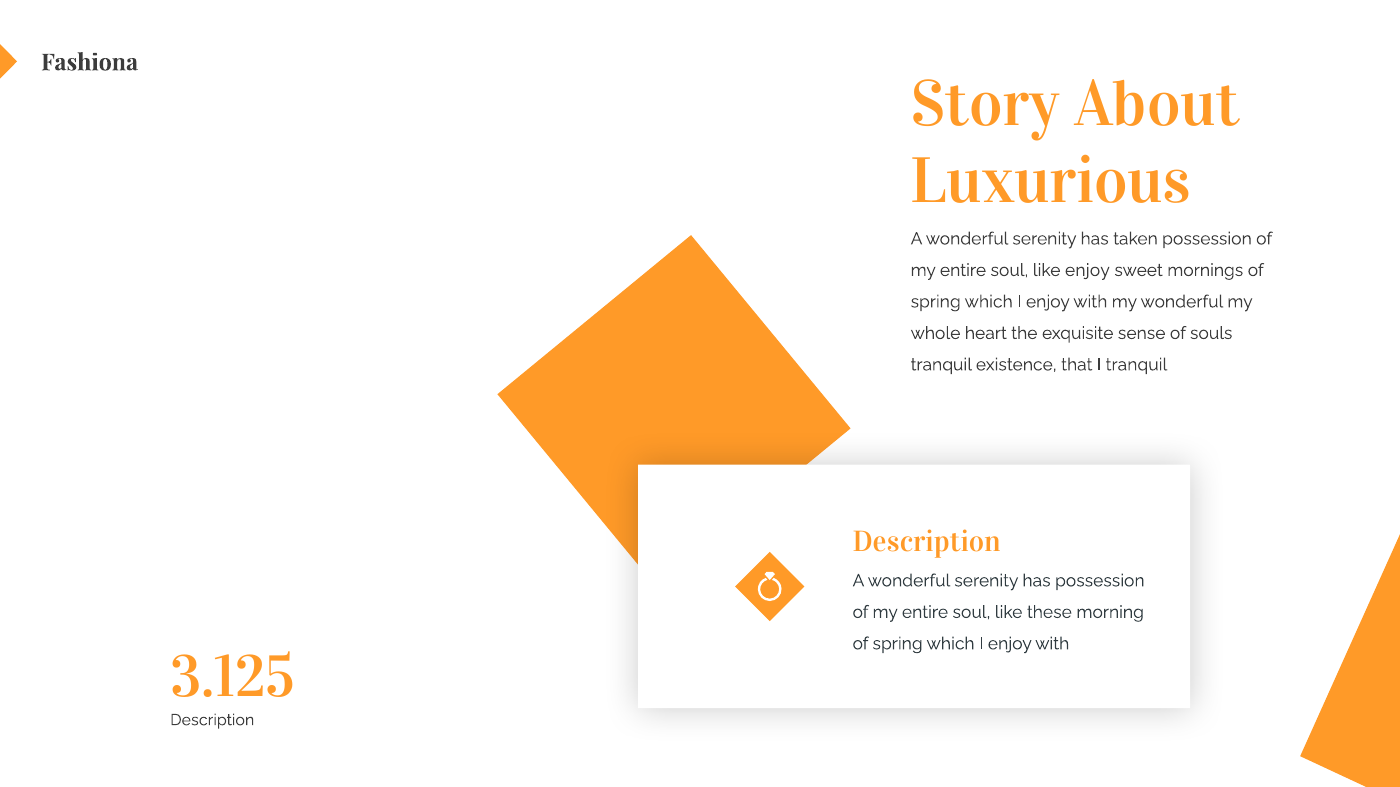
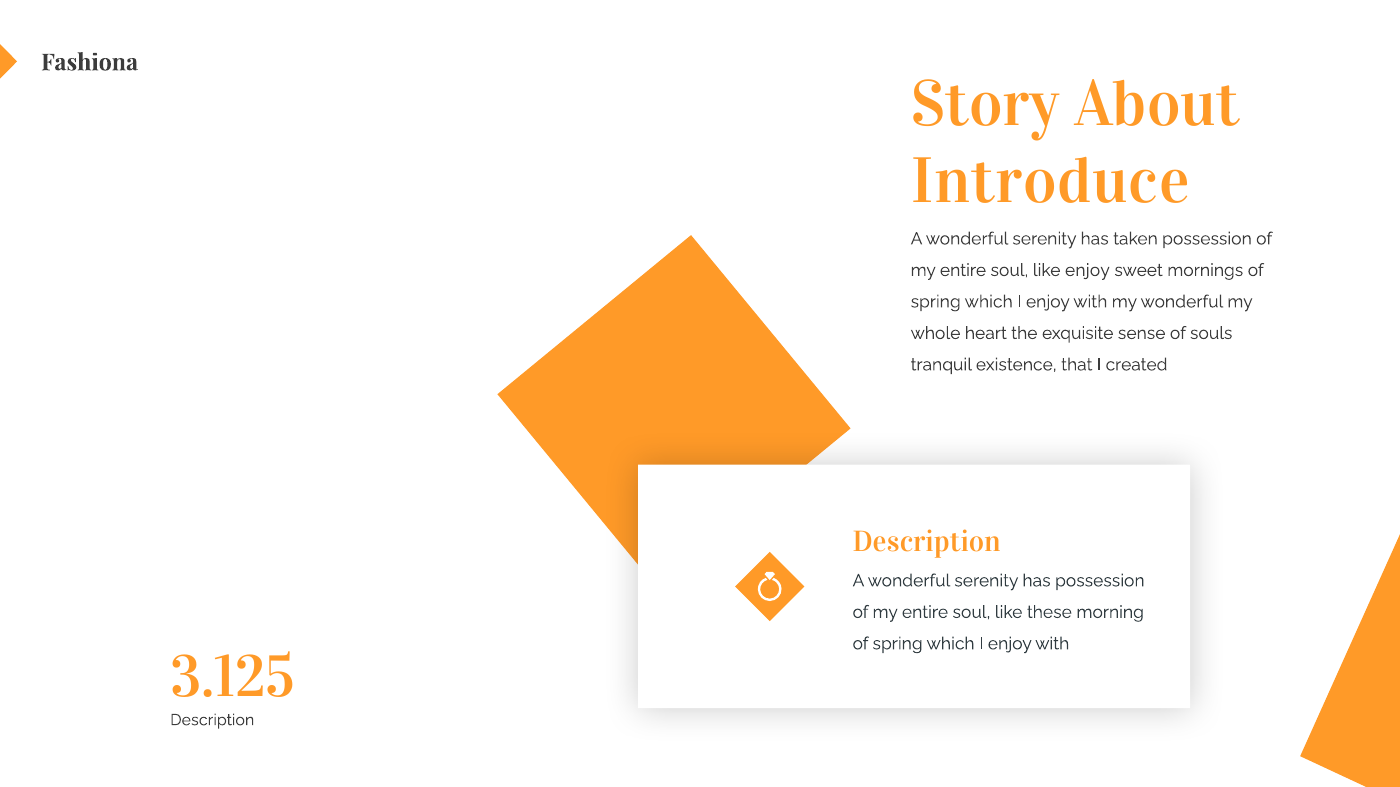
Luxurious: Luxurious -> Introduce
I tranquil: tranquil -> created
